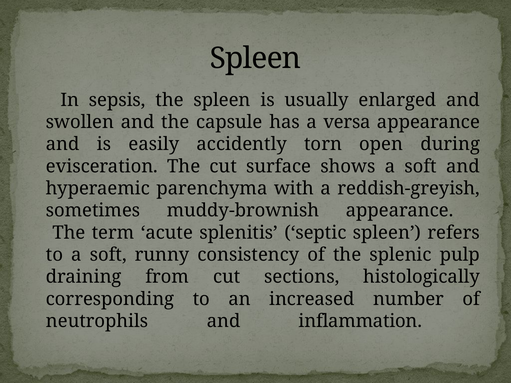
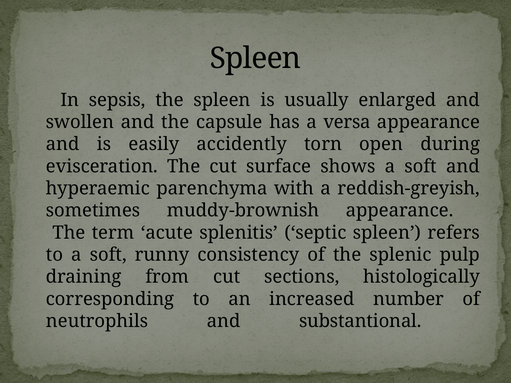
inflammation: inflammation -> substantional
